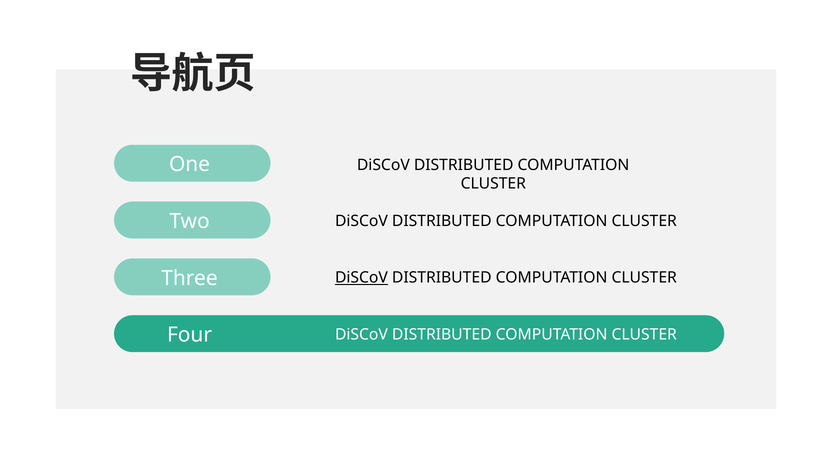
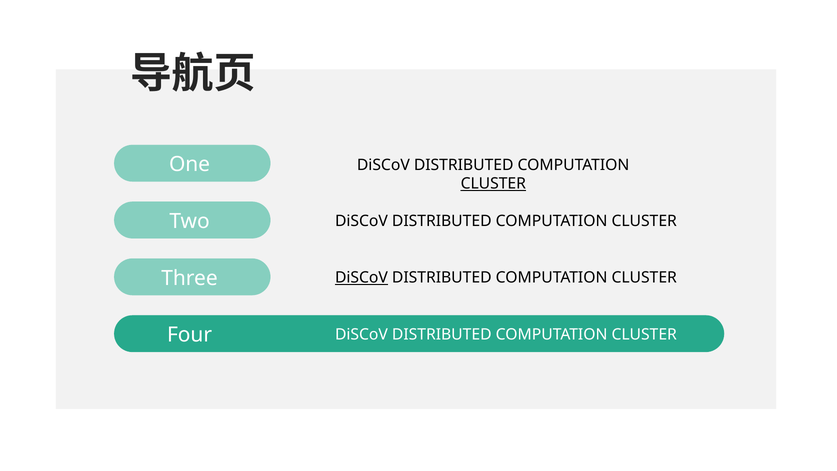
CLUSTER at (493, 184) underline: none -> present
